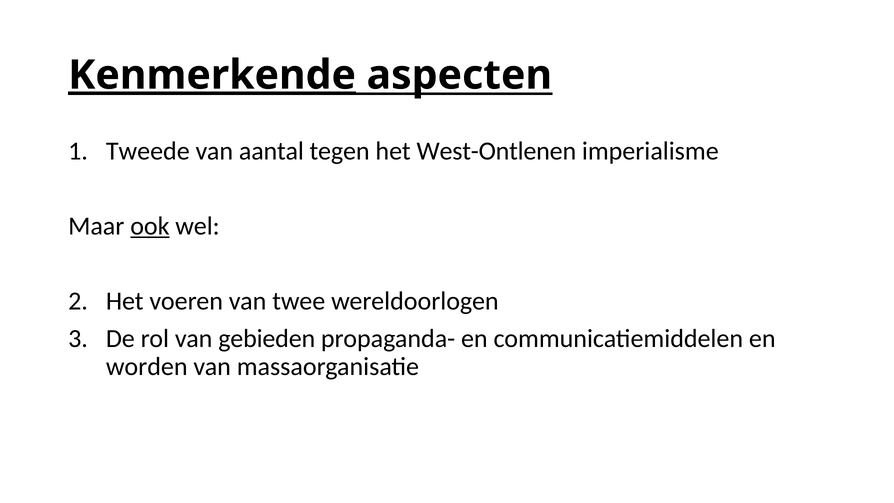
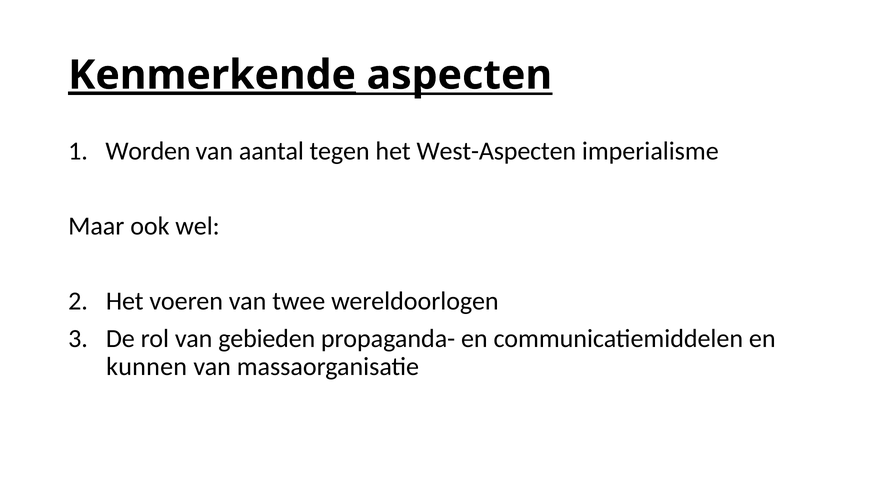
Tweede: Tweede -> Worden
West-Ontlenen: West-Ontlenen -> West-Aspecten
ook underline: present -> none
worden: worden -> kunnen
